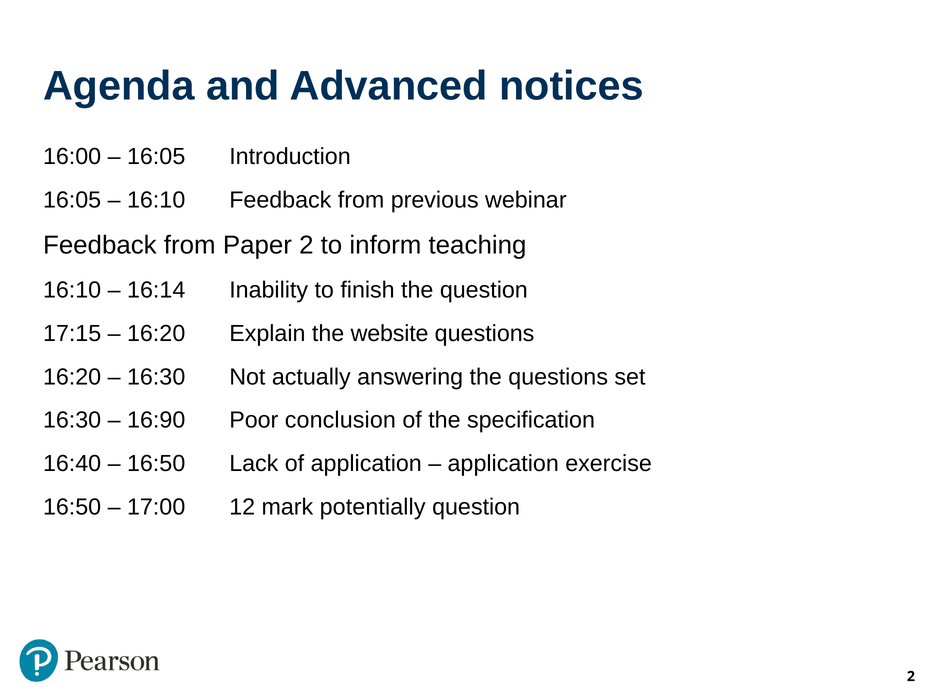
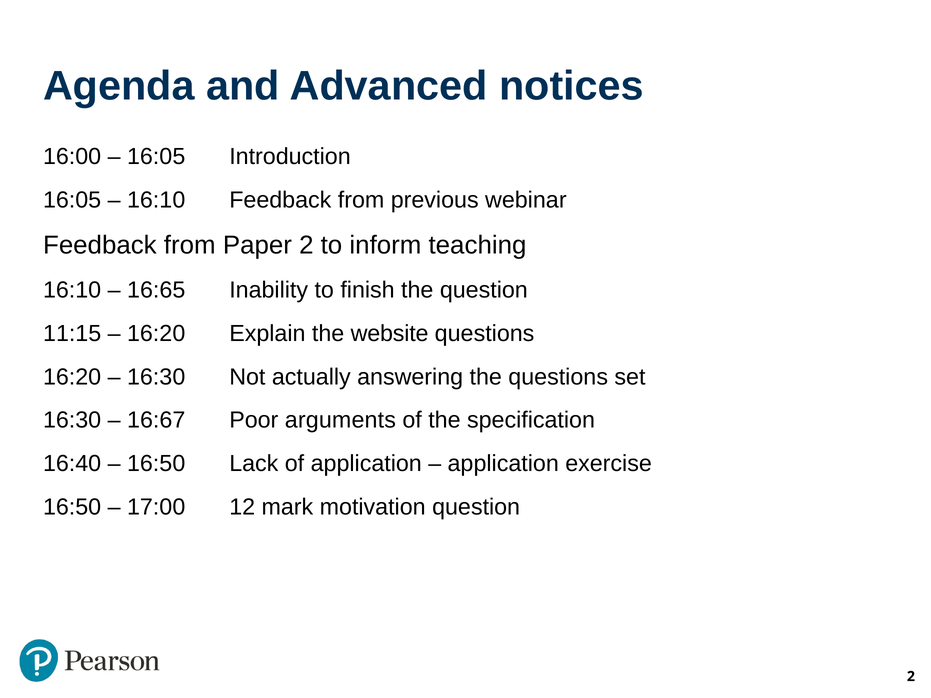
16:14: 16:14 -> 16:65
17:15: 17:15 -> 11:15
16:90: 16:90 -> 16:67
conclusion: conclusion -> arguments
potentially: potentially -> motivation
